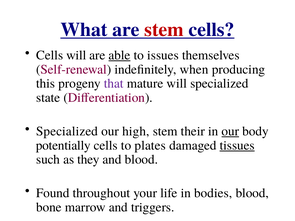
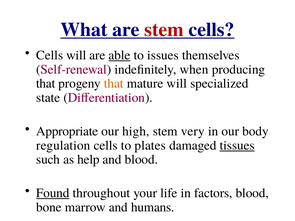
this at (46, 84): this -> that
that at (114, 84) colour: purple -> orange
Specialized at (67, 131): Specialized -> Appropriate
their: their -> very
our at (230, 131) underline: present -> none
potentially: potentially -> regulation
they: they -> help
Found underline: none -> present
bodies: bodies -> factors
triggers: triggers -> humans
